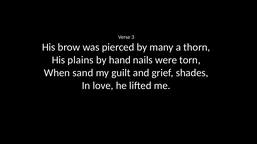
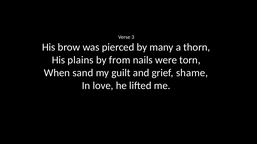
hand: hand -> from
shades: shades -> shame
